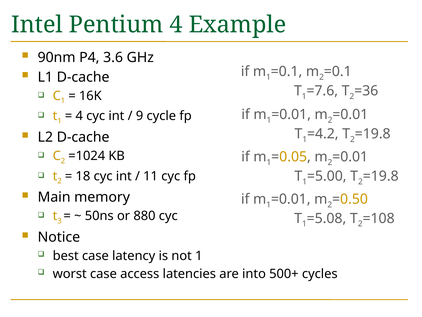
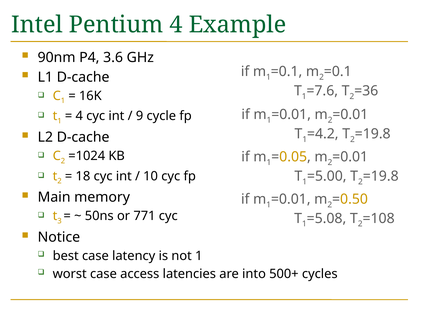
11: 11 -> 10
880: 880 -> 771
